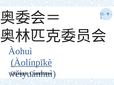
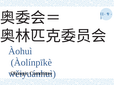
Àolínpīkè underline: present -> none
